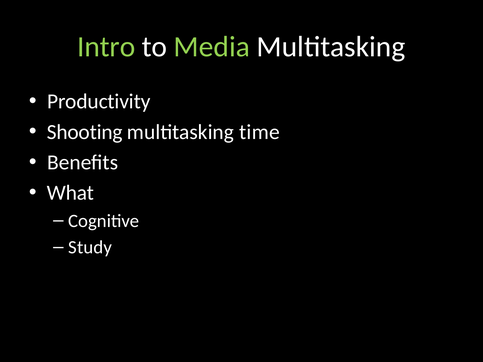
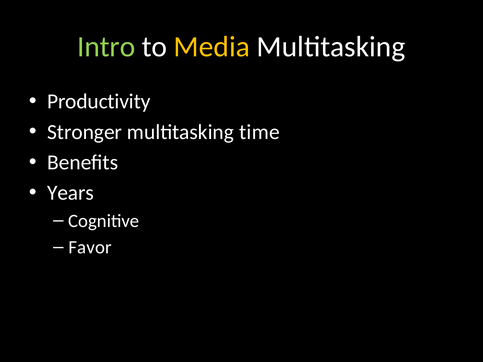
Media colour: light green -> yellow
Shooting: Shooting -> Stronger
What: What -> Years
Study: Study -> Favor
